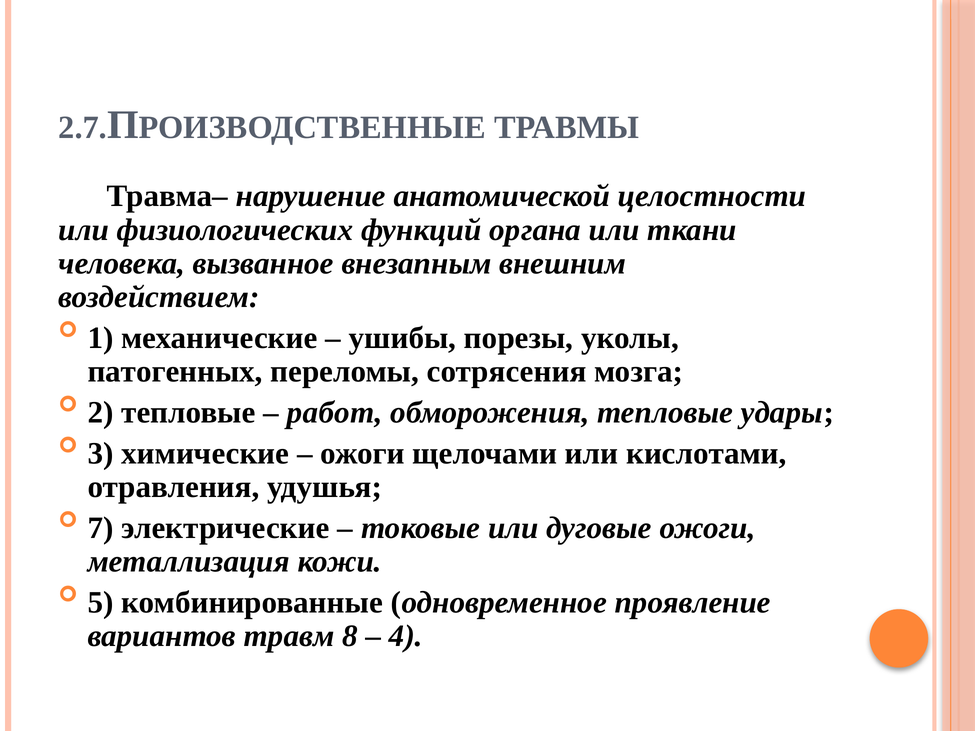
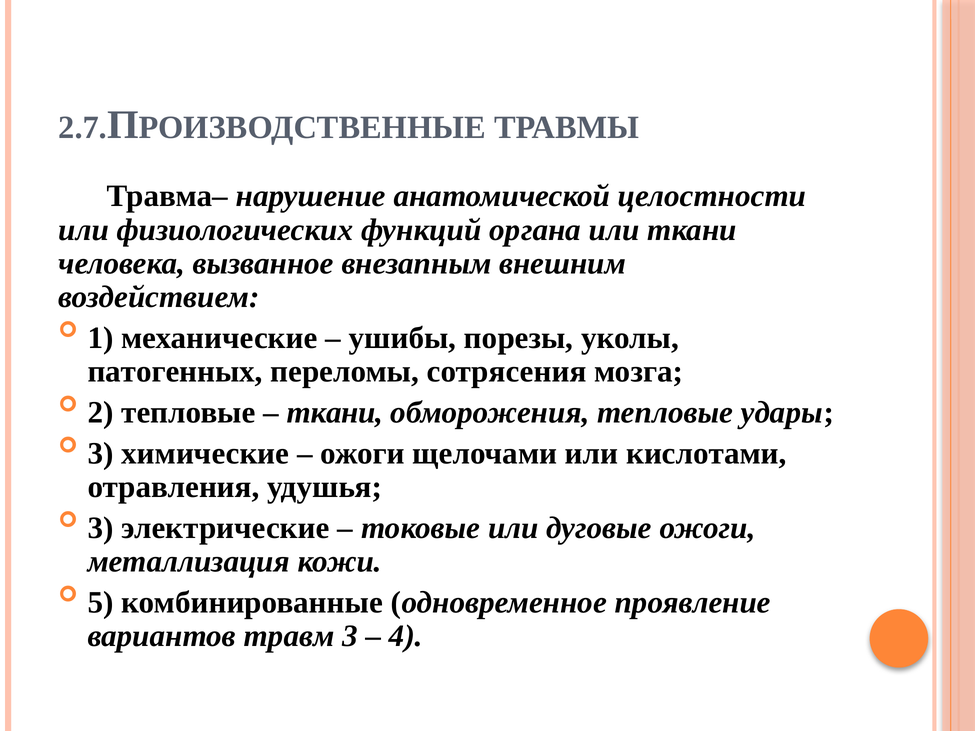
работ at (335, 413): работ -> ткани
7 at (101, 528): 7 -> 3
травм 8: 8 -> 3
